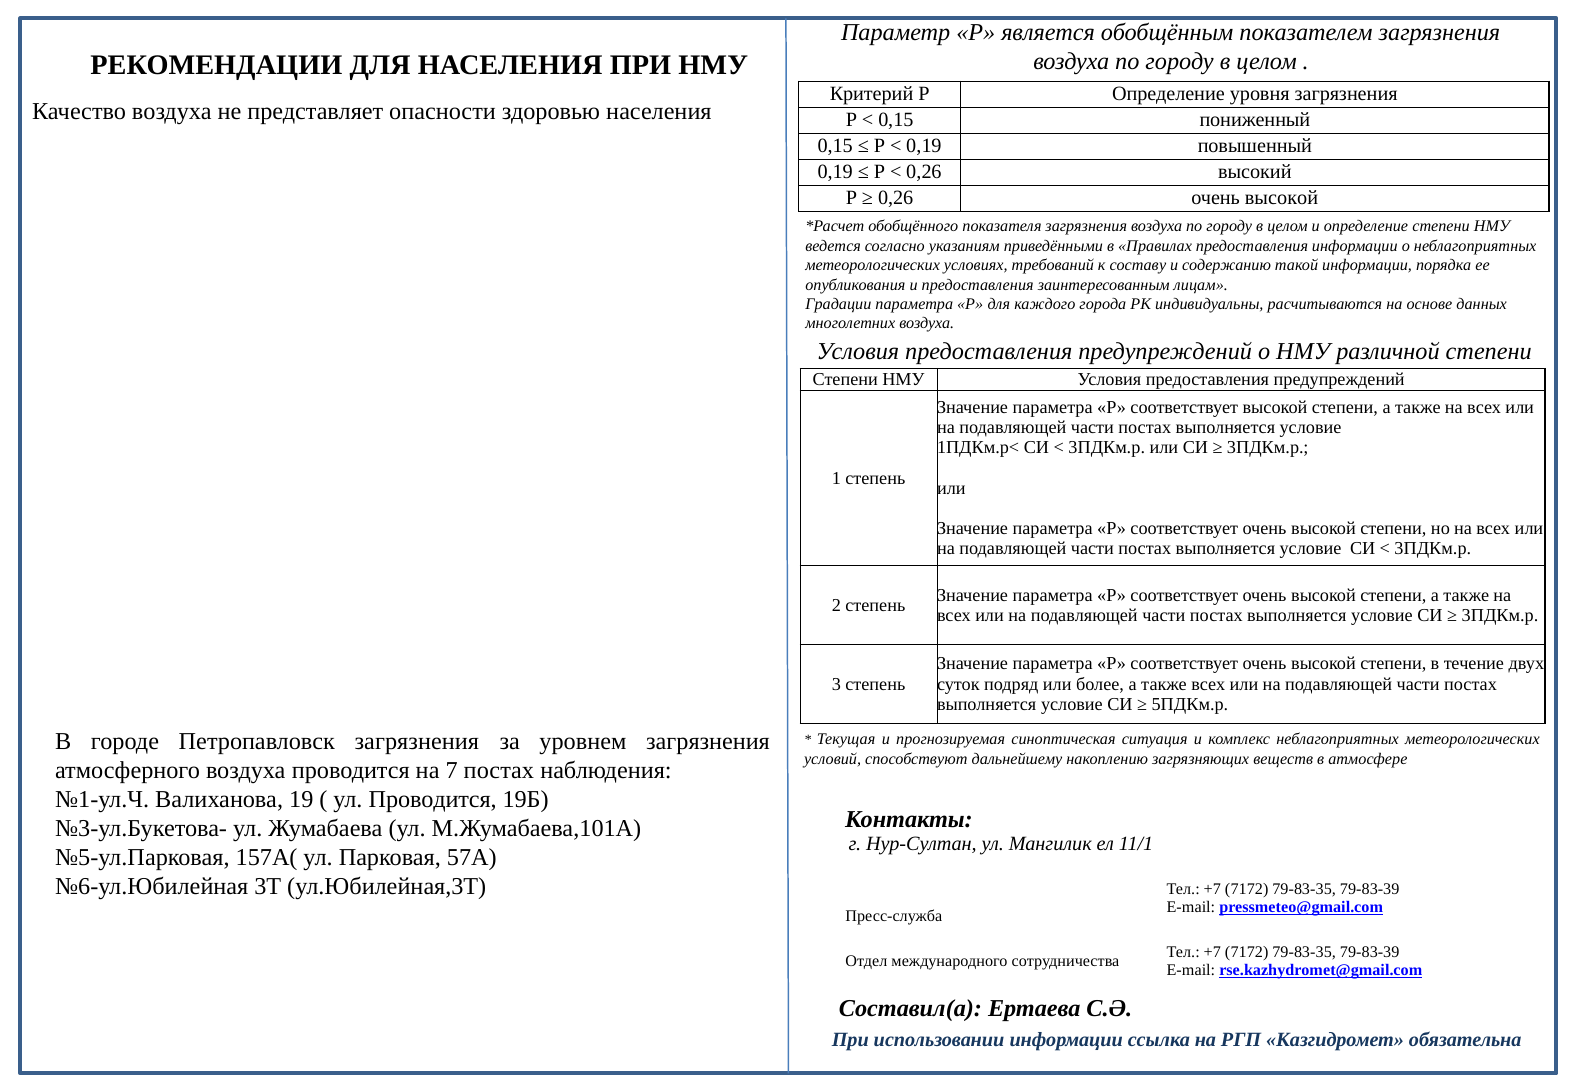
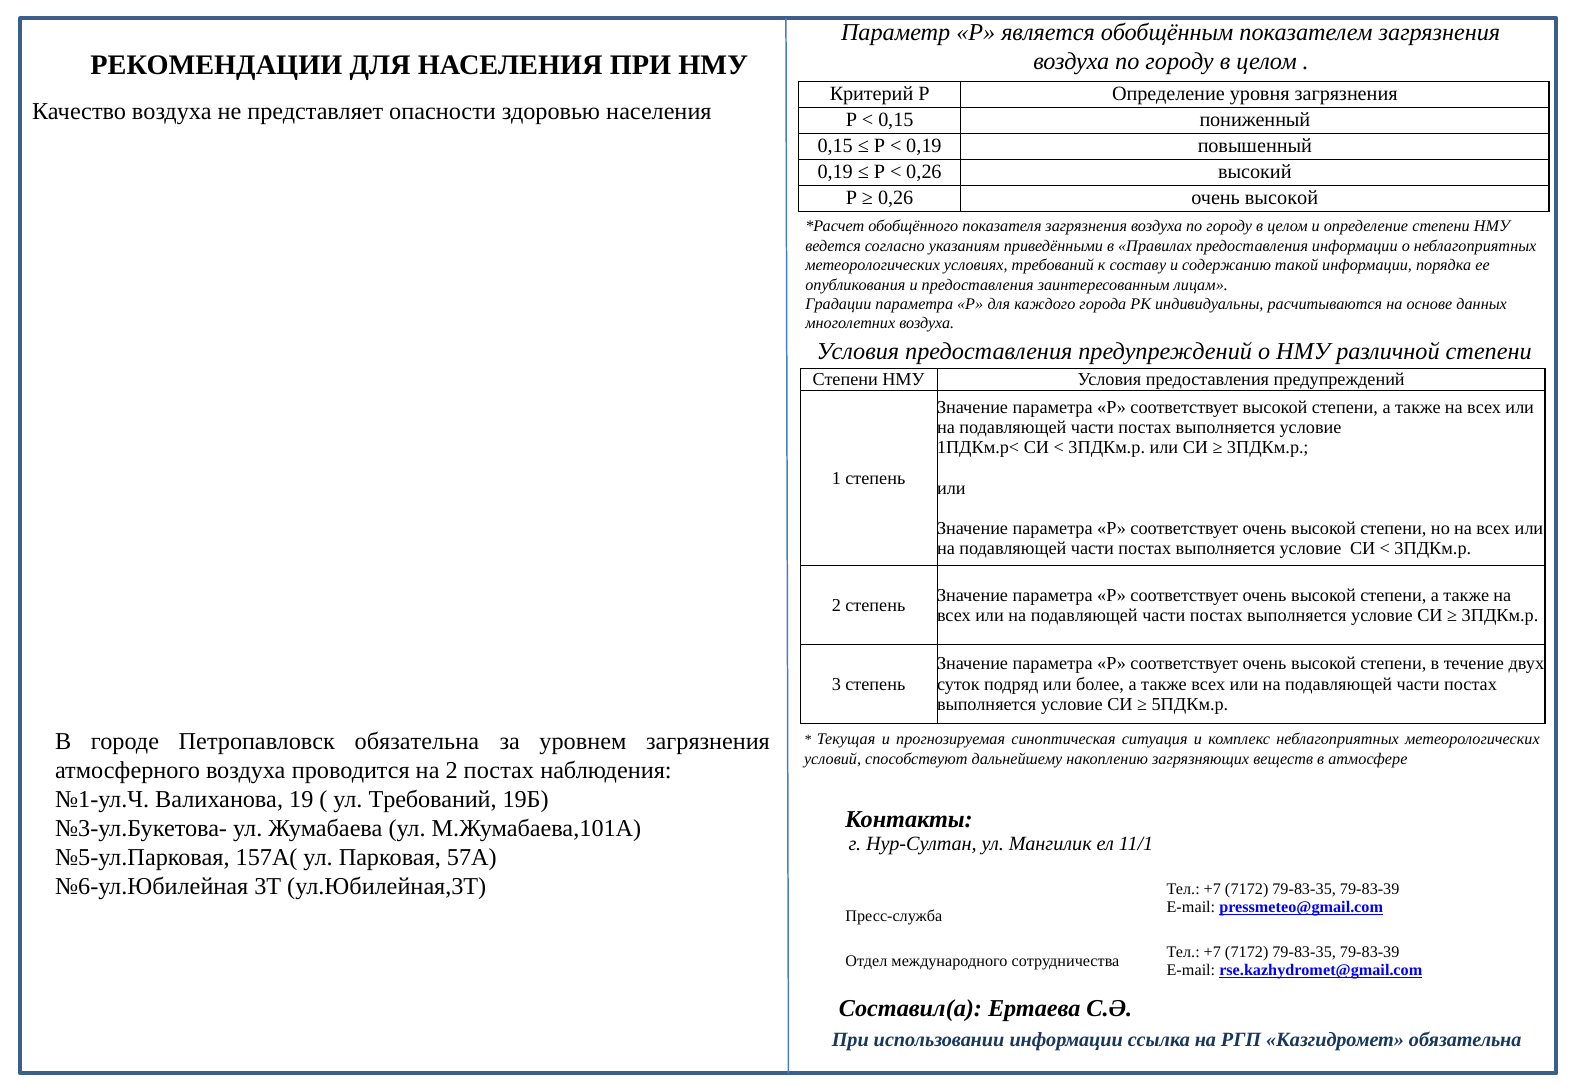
Петропавловск загрязнения: загрязнения -> обязательна
на 7: 7 -> 2
ул Проводится: Проводится -> Требований
